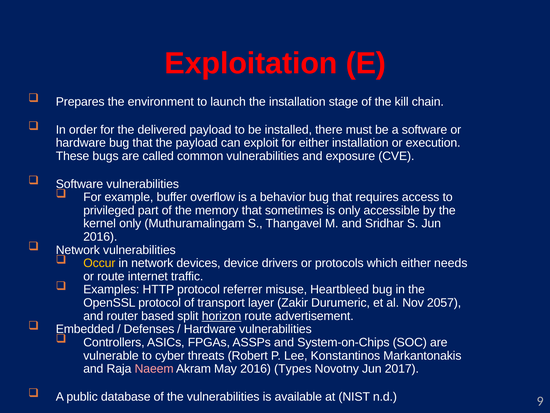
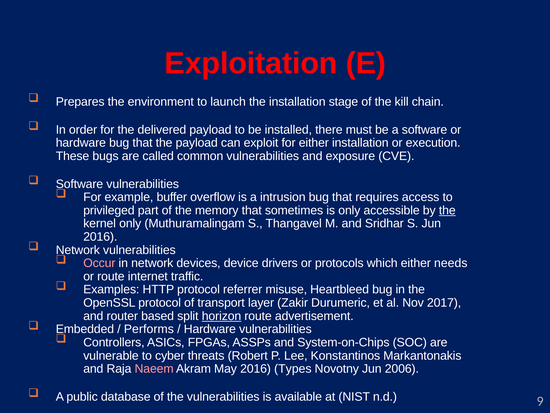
behavior: behavior -> intrusion
the at (447, 210) underline: none -> present
Occur colour: yellow -> pink
2057: 2057 -> 2017
Defenses: Defenses -> Performs
2017: 2017 -> 2006
